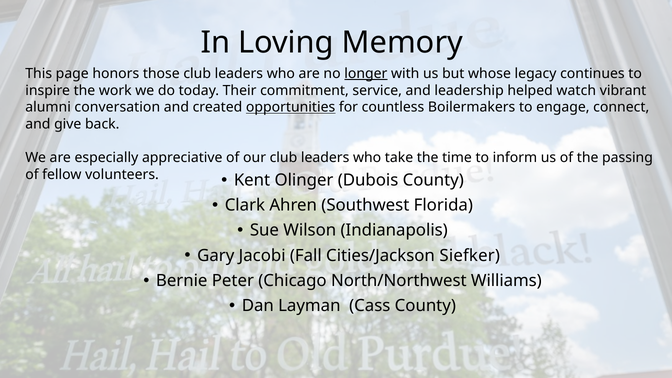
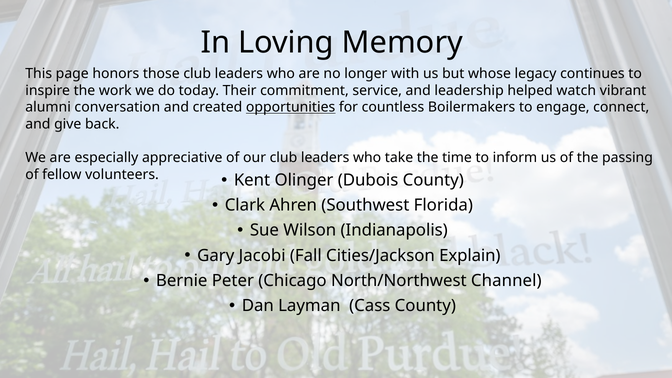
longer underline: present -> none
Siefker: Siefker -> Explain
Williams: Williams -> Channel
